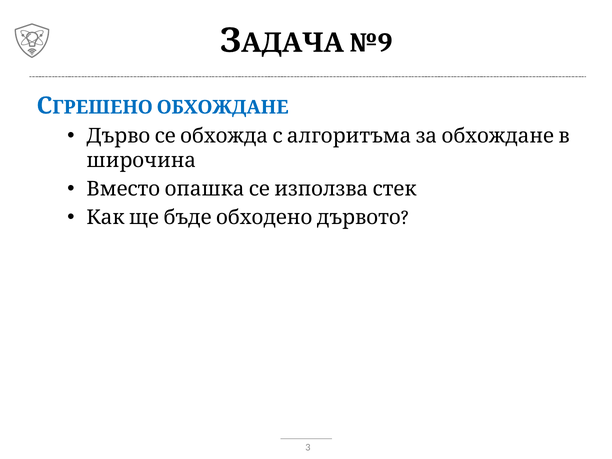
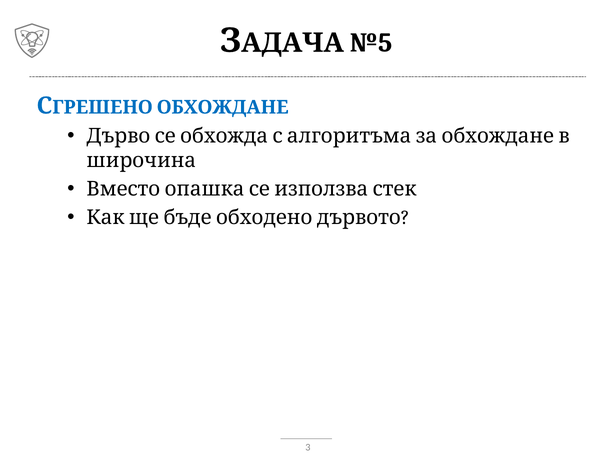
№9: №9 -> №5
